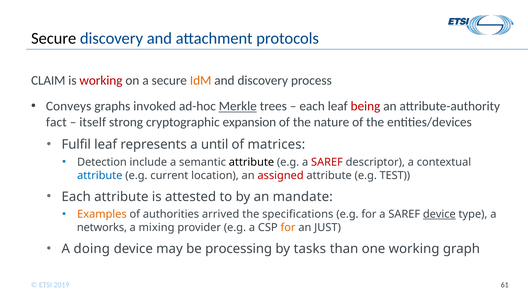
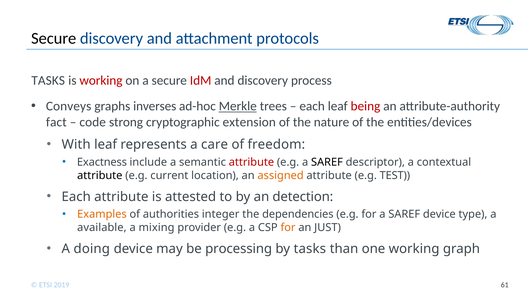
CLAIM at (48, 81): CLAIM -> TASKS
IdM colour: orange -> red
invoked: invoked -> inverses
itself: itself -> code
expansion: expansion -> extension
Fulfil: Fulfil -> With
until: until -> care
matrices: matrices -> freedom
Detection: Detection -> Exactness
attribute at (251, 162) colour: black -> red
SAREF at (327, 162) colour: red -> black
attribute at (100, 175) colour: blue -> black
assigned colour: red -> orange
mandate: mandate -> detection
arrived: arrived -> integer
specifications: specifications -> dependencies
device at (439, 214) underline: present -> none
networks: networks -> available
